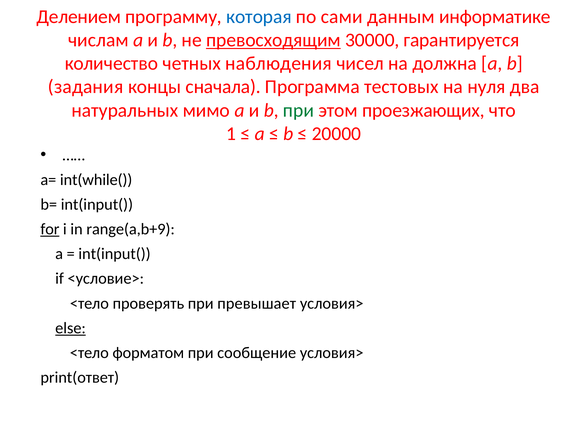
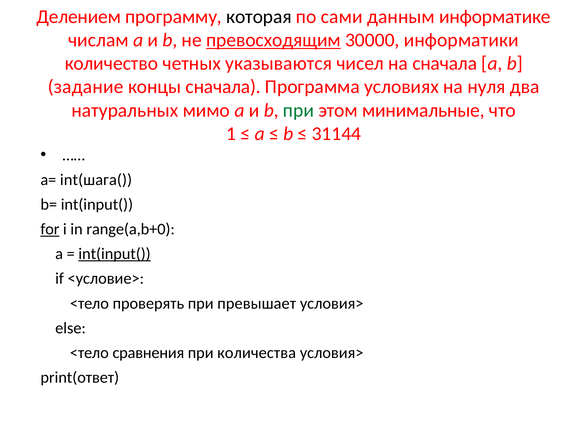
которая colour: blue -> black
гарантируется: гарантируется -> информатики
наблюдения: наблюдения -> указываются
на должна: должна -> сначала
задания: задания -> задание
тестовых: тестовых -> условиях
проезжающих: проезжающих -> минимальные
20000: 20000 -> 31144
int(while(: int(while( -> int(шага(
range(a,b+9: range(a,b+9 -> range(a,b+0
int(input( at (115, 254) underline: none -> present
else underline: present -> none
форматом: форматом -> сравнения
сообщение: сообщение -> количества
